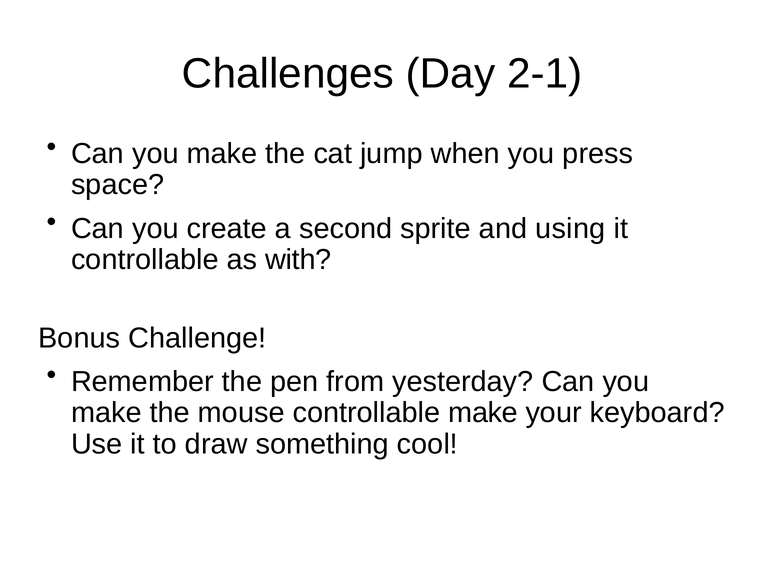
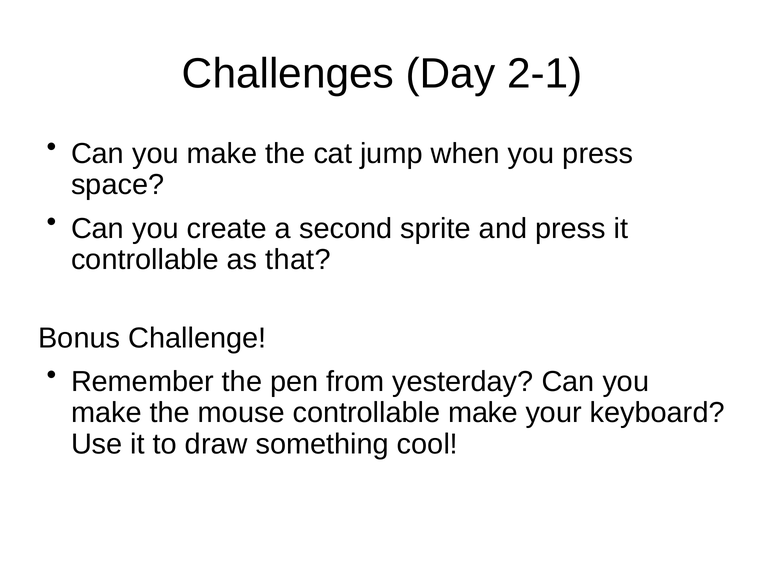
and using: using -> press
with: with -> that
